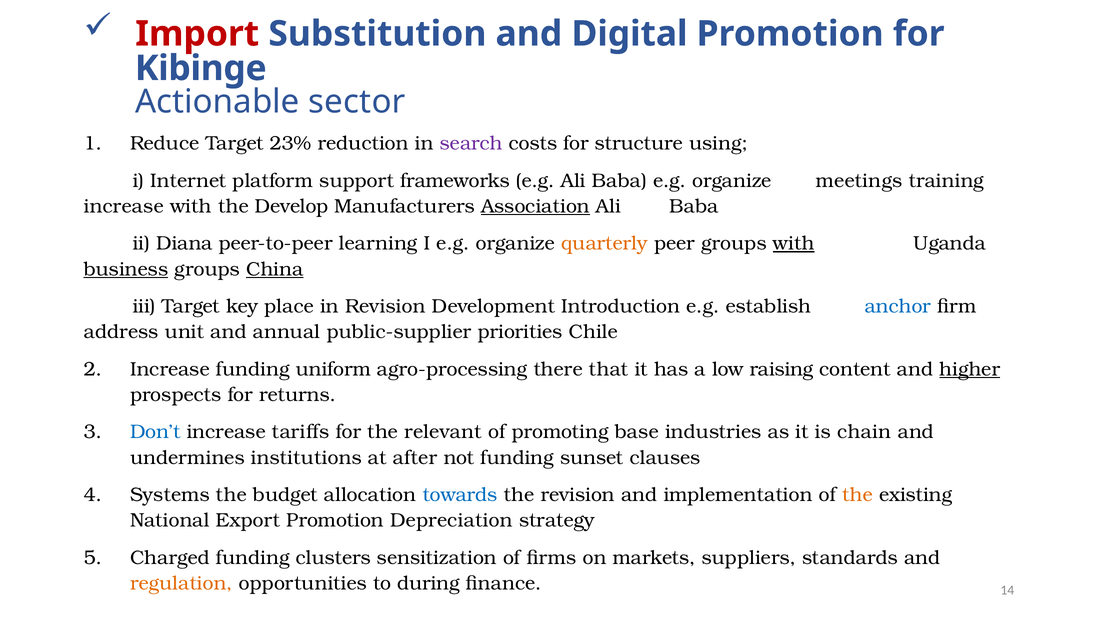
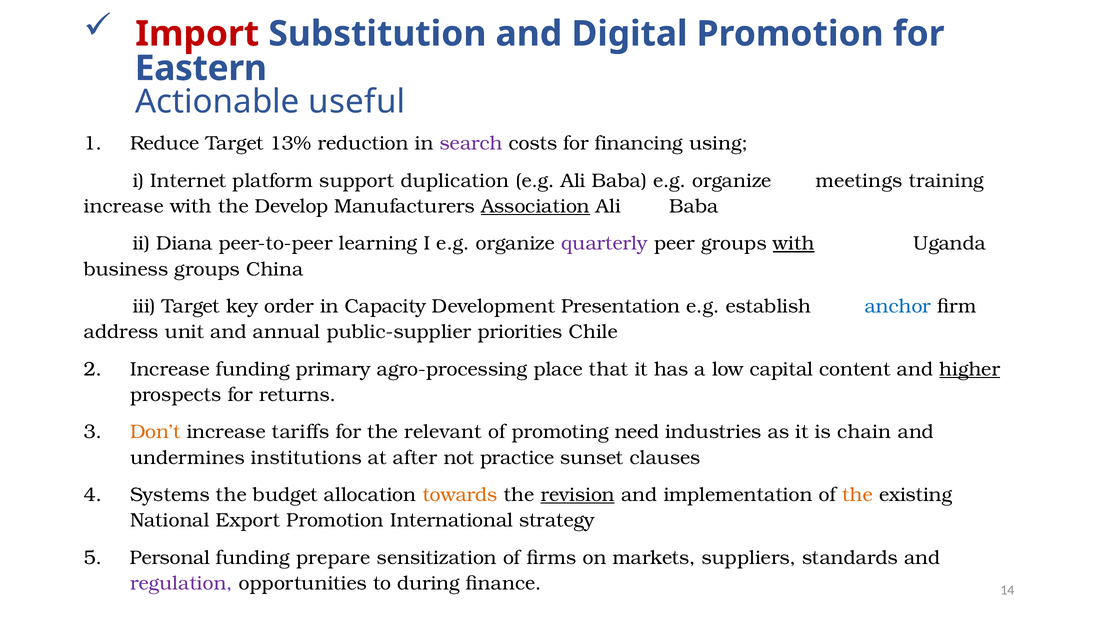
Kibinge: Kibinge -> Eastern
sector: sector -> useful
23%: 23% -> 13%
structure: structure -> financing
frameworks: frameworks -> duplication
quarterly colour: orange -> purple
business underline: present -> none
China underline: present -> none
place: place -> order
in Revision: Revision -> Capacity
Introduction: Introduction -> Presentation
uniform: uniform -> primary
there: there -> place
raising: raising -> capital
Don’t colour: blue -> orange
base: base -> need
not funding: funding -> practice
towards colour: blue -> orange
revision at (578, 494) underline: none -> present
Depreciation: Depreciation -> International
Charged: Charged -> Personal
clusters: clusters -> prepare
regulation colour: orange -> purple
